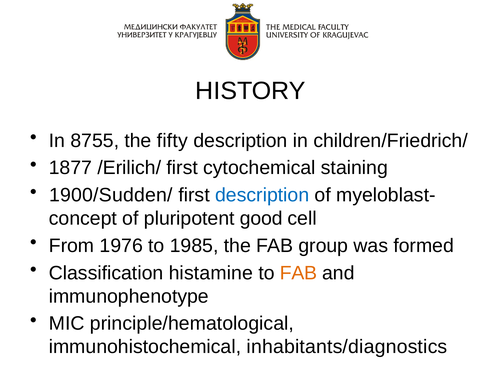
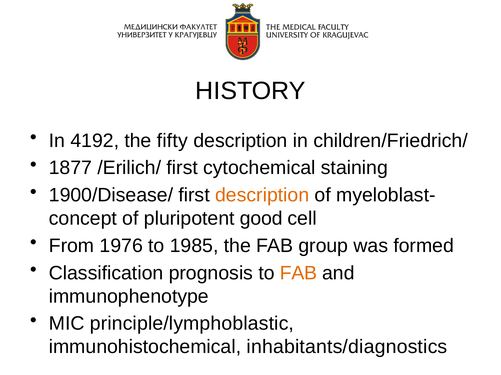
8755: 8755 -> 4192
1900/Sudden/: 1900/Sudden/ -> 1900/Disease/
description at (262, 195) colour: blue -> orange
histamine: histamine -> prognosis
principle/hematological: principle/hematological -> principle/lymphoblastic
